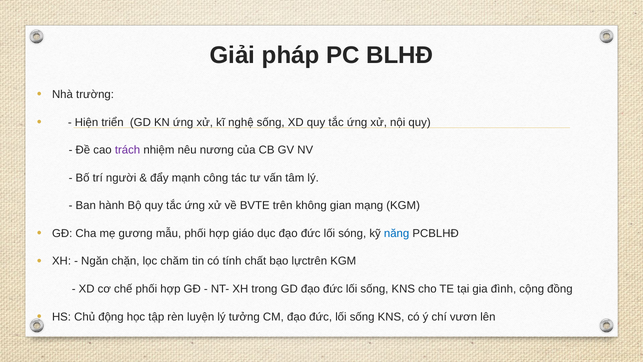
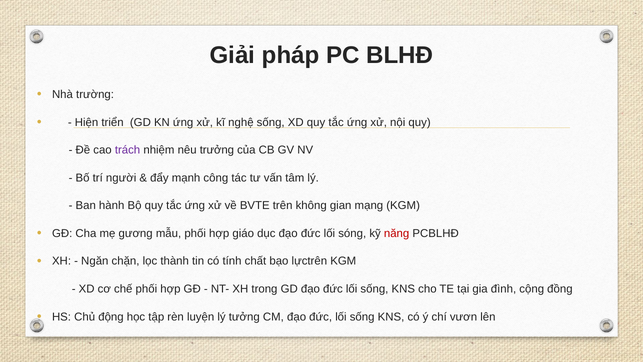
nương: nương -> trưởng
năng colour: blue -> red
chăm: chăm -> thành
